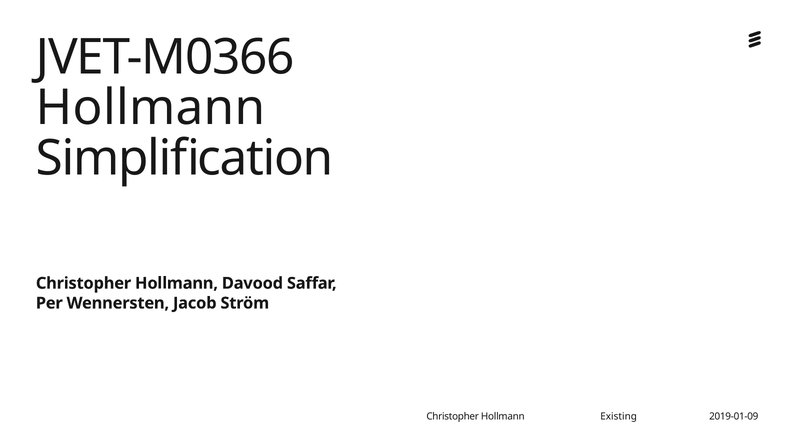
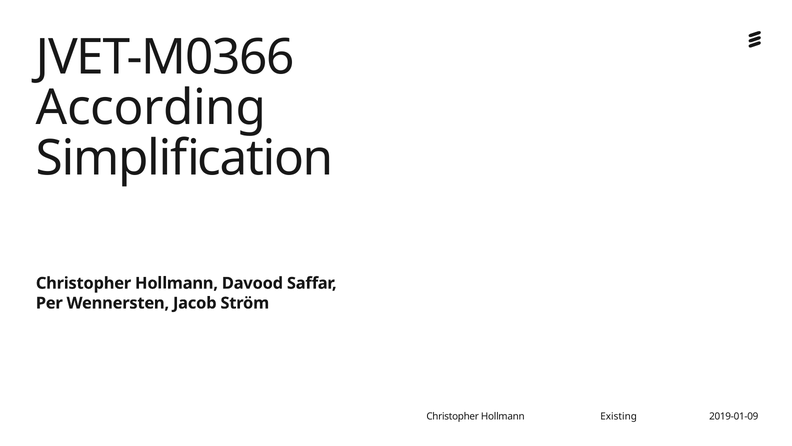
Hollmann at (151, 108): Hollmann -> According
